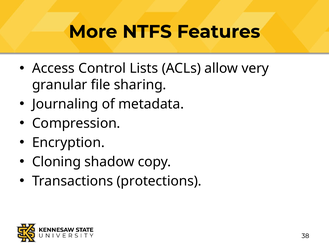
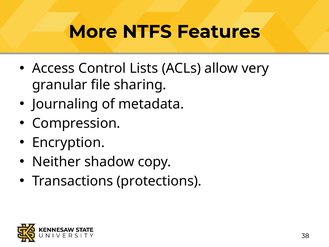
Cloning: Cloning -> Neither
